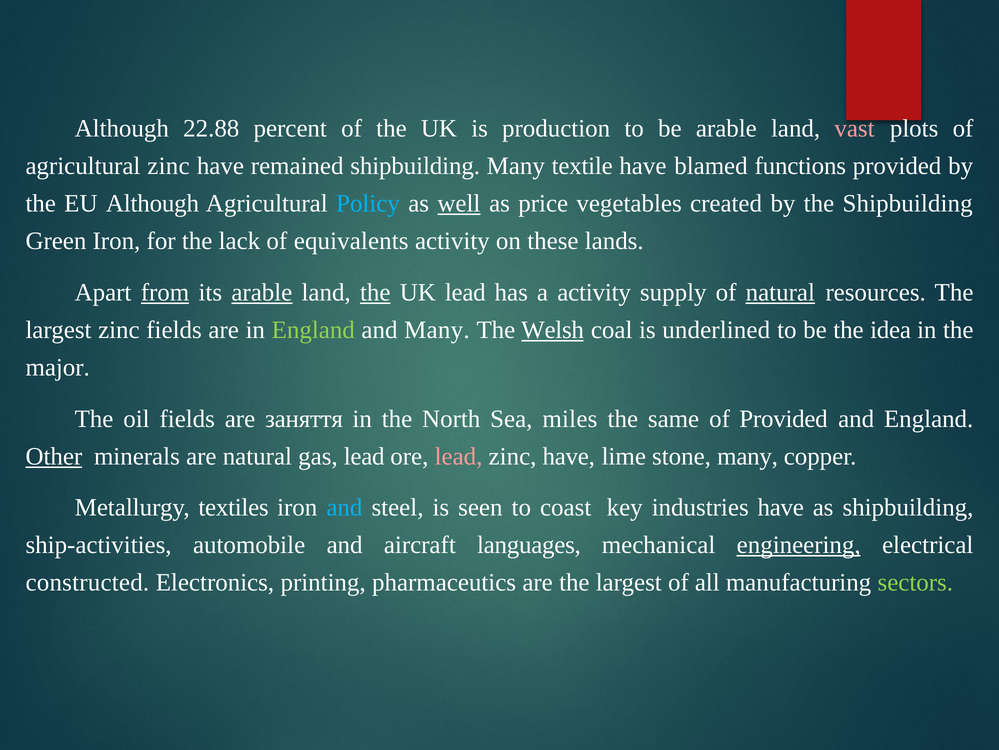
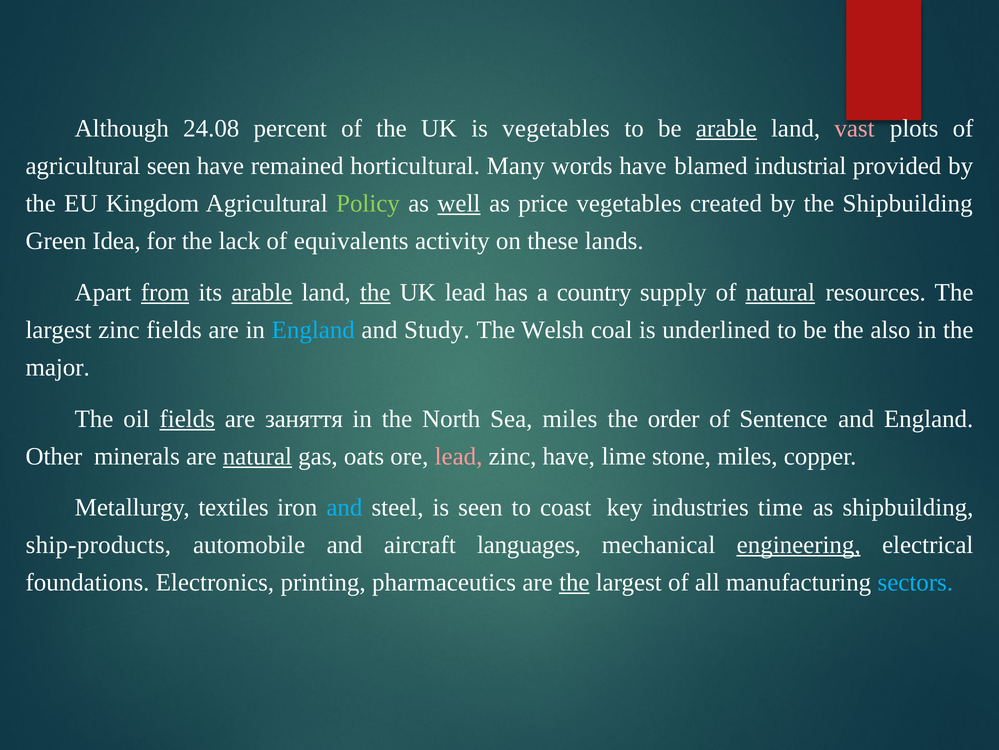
22.88: 22.88 -> 24.08
is production: production -> vegetables
arable at (726, 129) underline: none -> present
agricultural zinc: zinc -> seen
remained shipbuilding: shipbuilding -> horticultural
textile: textile -> words
functions: functions -> industrial
EU Although: Although -> Kingdom
Policy colour: light blue -> light green
Green Iron: Iron -> Idea
a activity: activity -> country
England at (313, 330) colour: light green -> light blue
and Many: Many -> Study
Welsh underline: present -> none
idea: idea -> also
fields at (187, 418) underline: none -> present
same: same -> order
of Provided: Provided -> Sentence
Other underline: present -> none
natural at (257, 456) underline: none -> present
gas lead: lead -> oats
stone many: many -> miles
industries have: have -> time
ship-activities: ship-activities -> ship-products
constructed: constructed -> foundations
the at (574, 582) underline: none -> present
sectors colour: light green -> light blue
